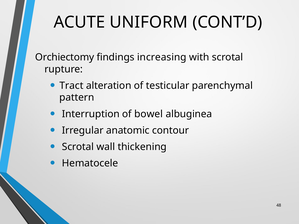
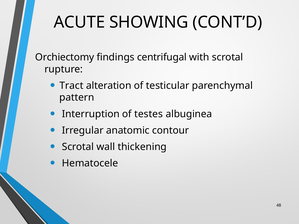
UNIFORM: UNIFORM -> SHOWING
increasing: increasing -> centrifugal
bowel: bowel -> testes
